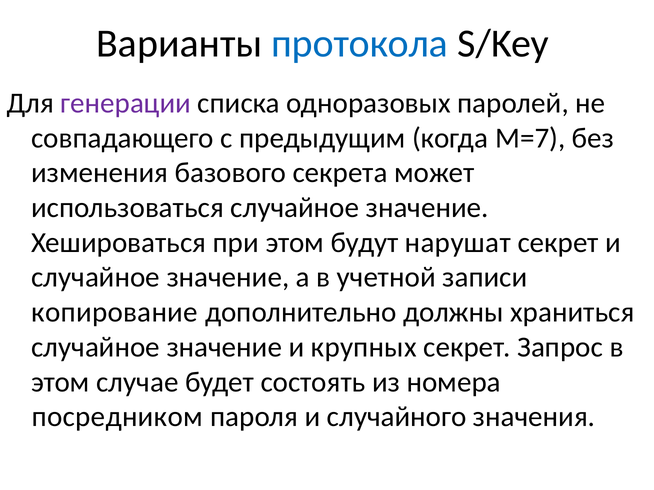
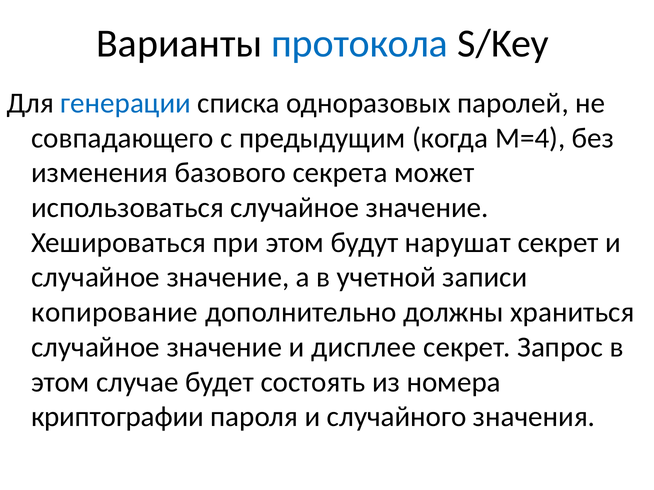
генерации colour: purple -> blue
M=7: M=7 -> M=4
крупных: крупных -> дисплее
посредником: посредником -> криптографии
